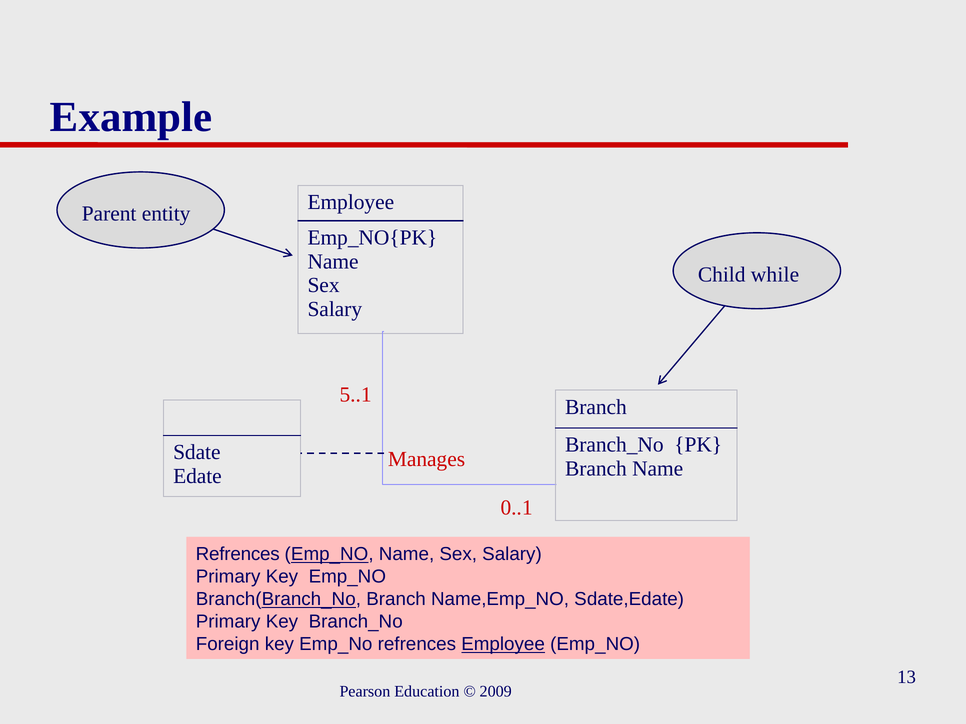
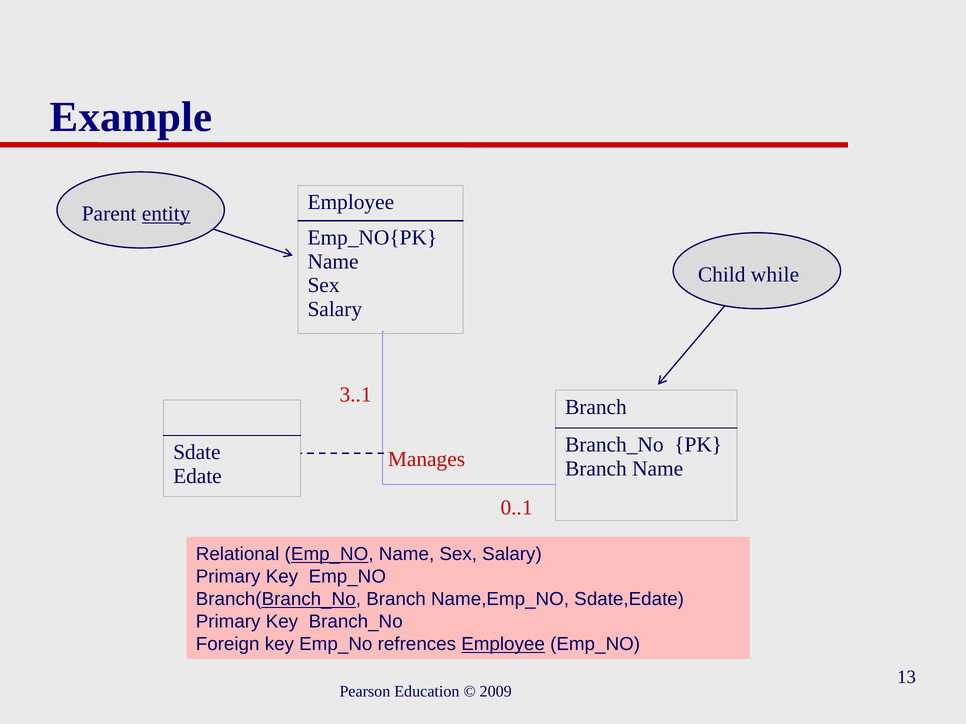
entity underline: none -> present
5..1: 5..1 -> 3..1
Refrences at (238, 554): Refrences -> Relational
